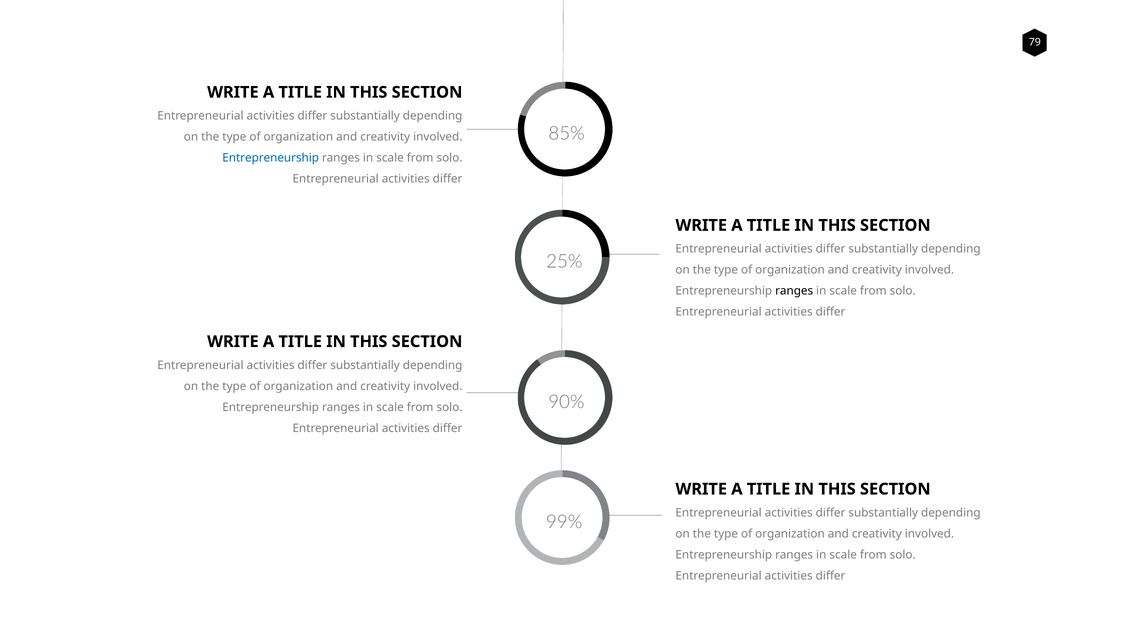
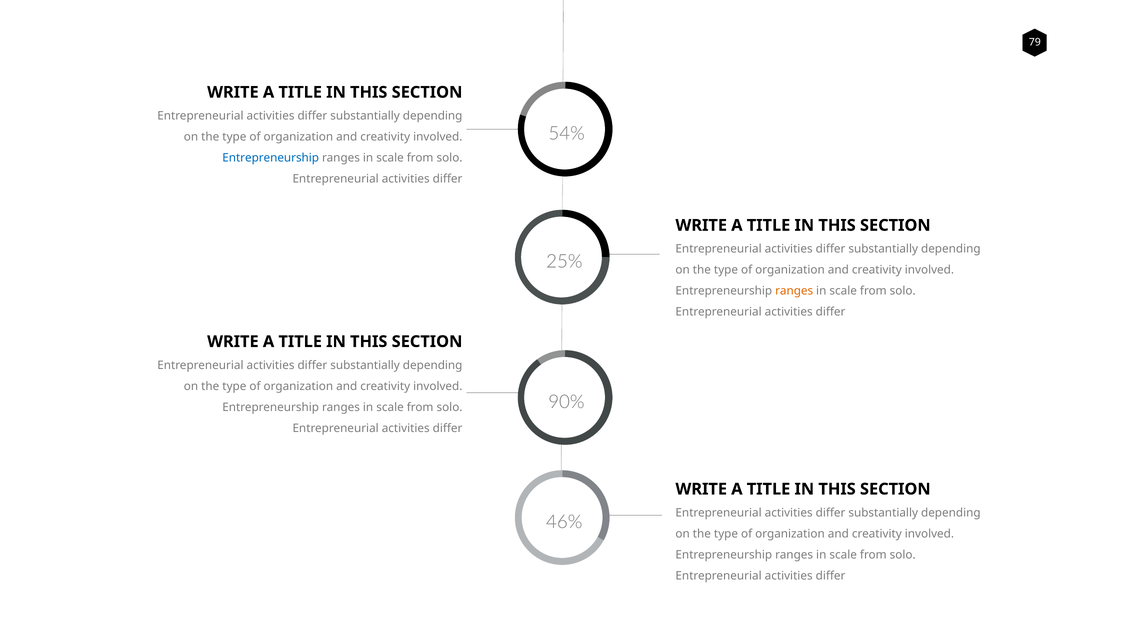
85%: 85% -> 54%
ranges at (794, 291) colour: black -> orange
99%: 99% -> 46%
